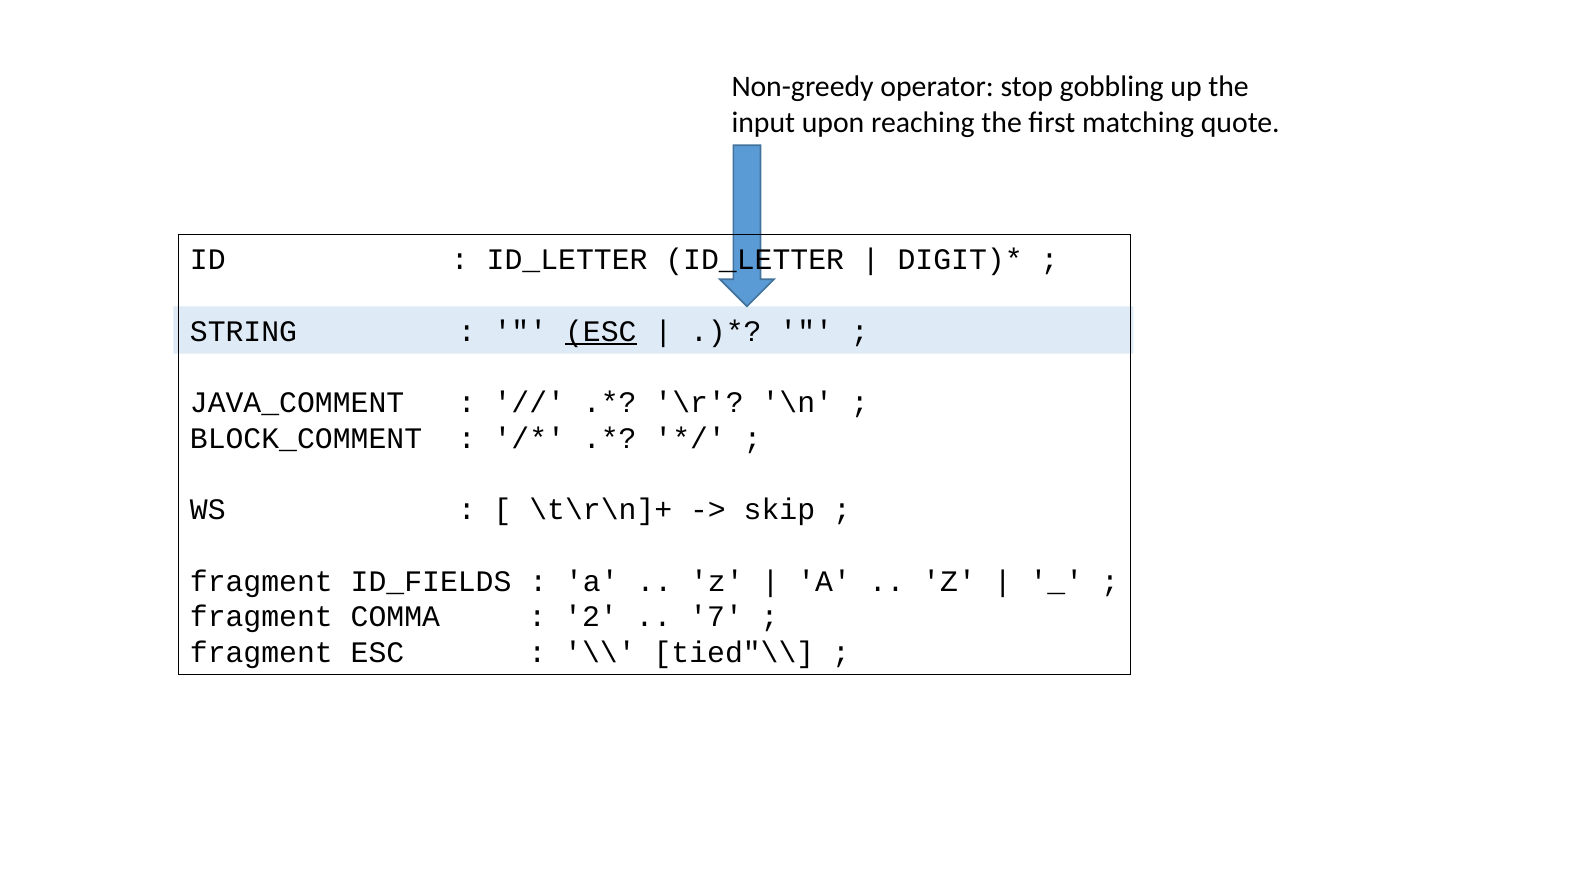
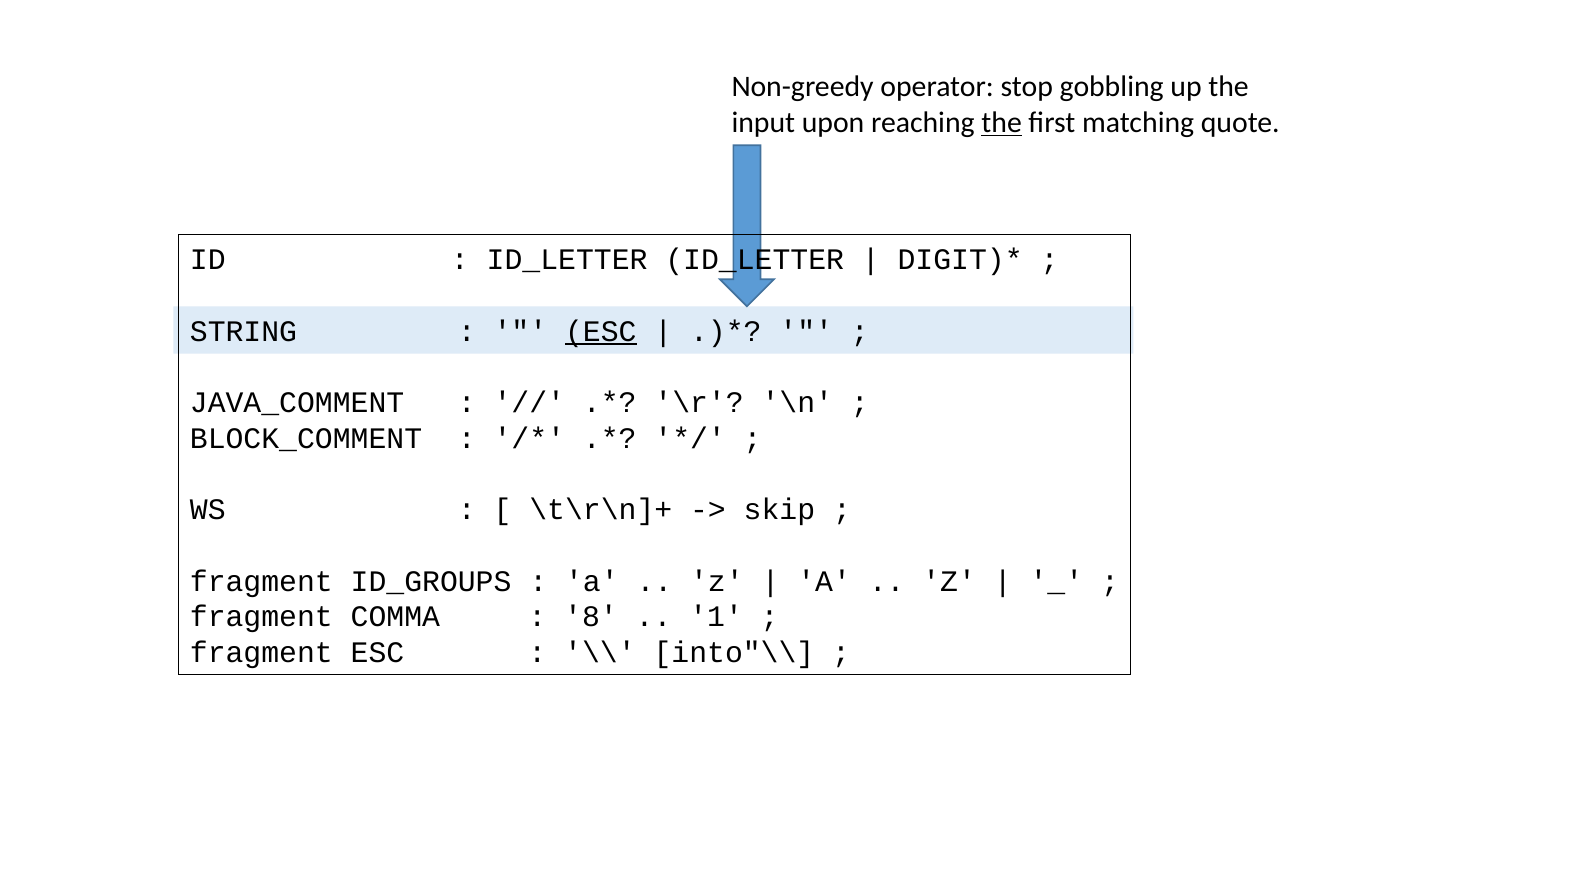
the at (1002, 123) underline: none -> present
ID_FIELDS: ID_FIELDS -> ID_GROUPS
2: 2 -> 8
7: 7 -> 1
tied"\\: tied"\\ -> into"\\
